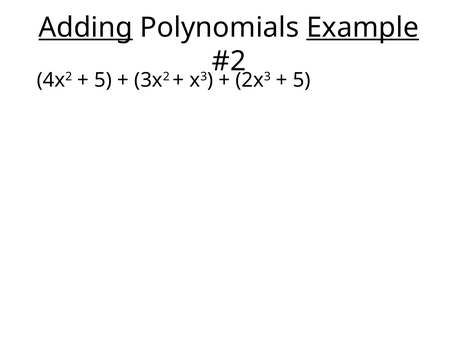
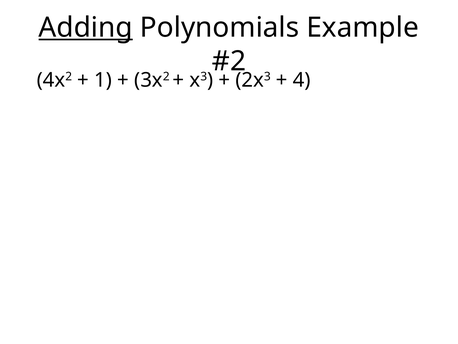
Example underline: present -> none
5 at (103, 80): 5 -> 1
5 at (302, 80): 5 -> 4
